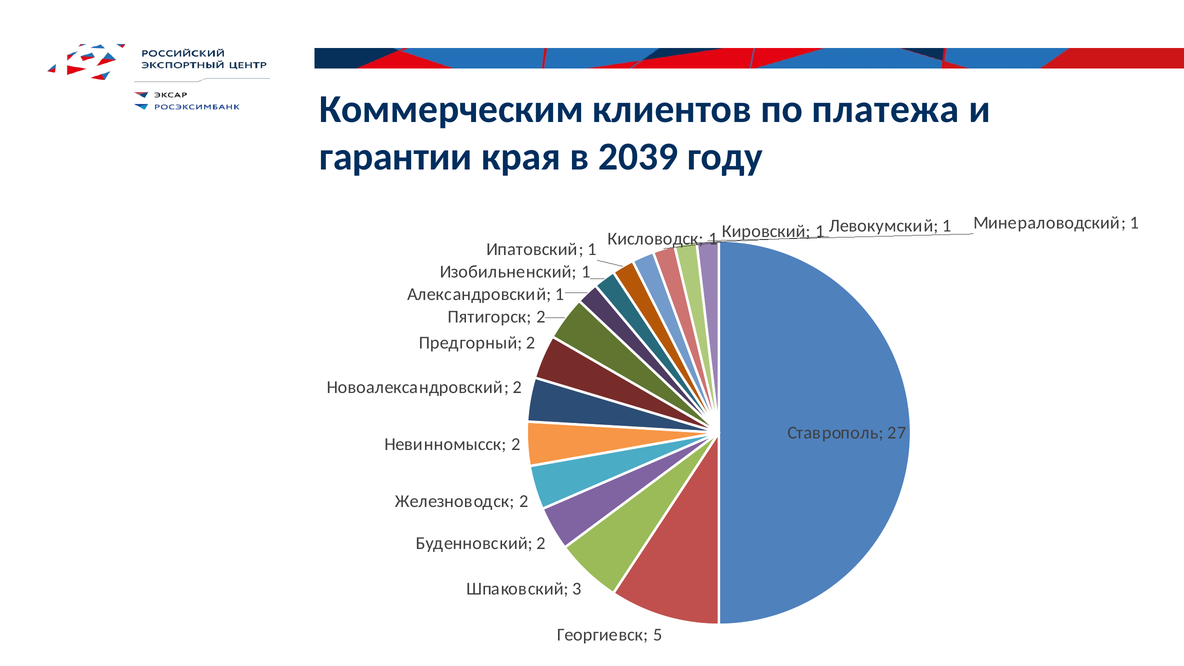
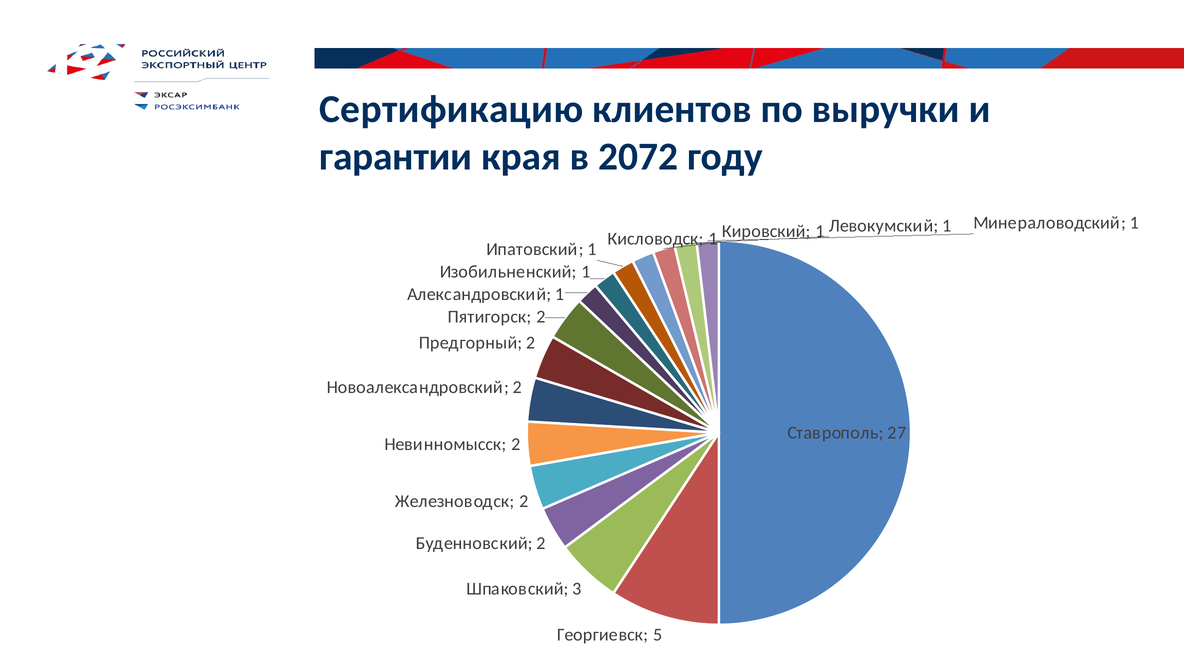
Коммерческим: Коммерческим -> Сертификацию
платежа: платежа -> выручки
2039: 2039 -> 2072
